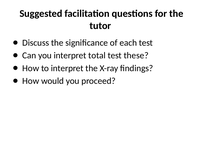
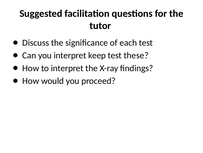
total: total -> keep
